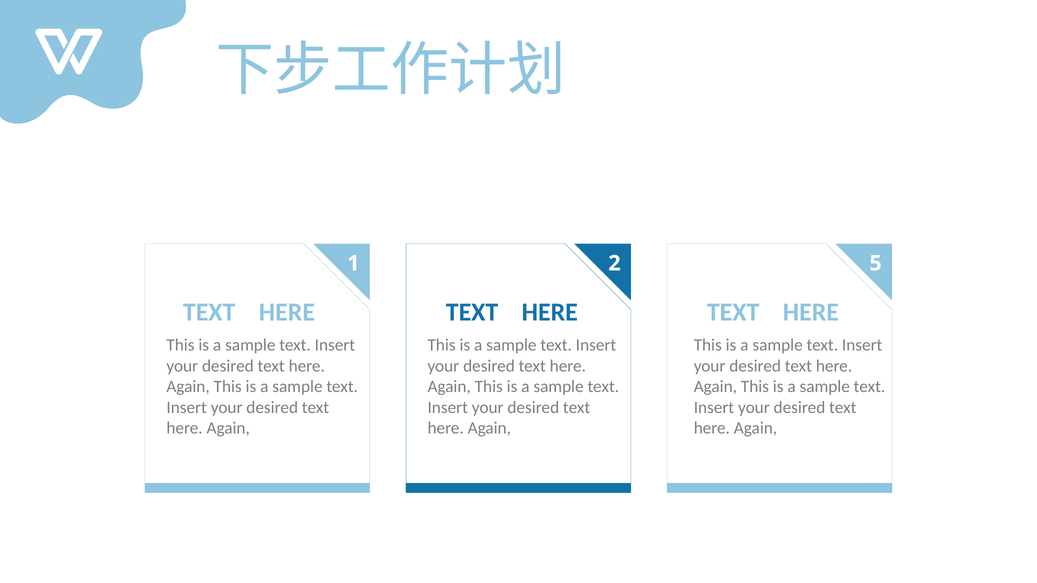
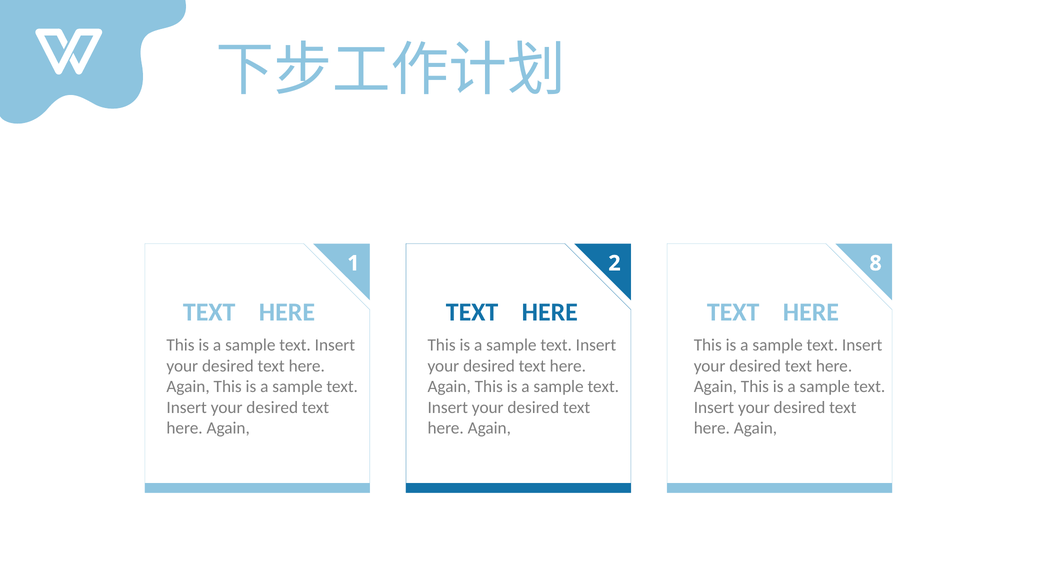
5: 5 -> 8
